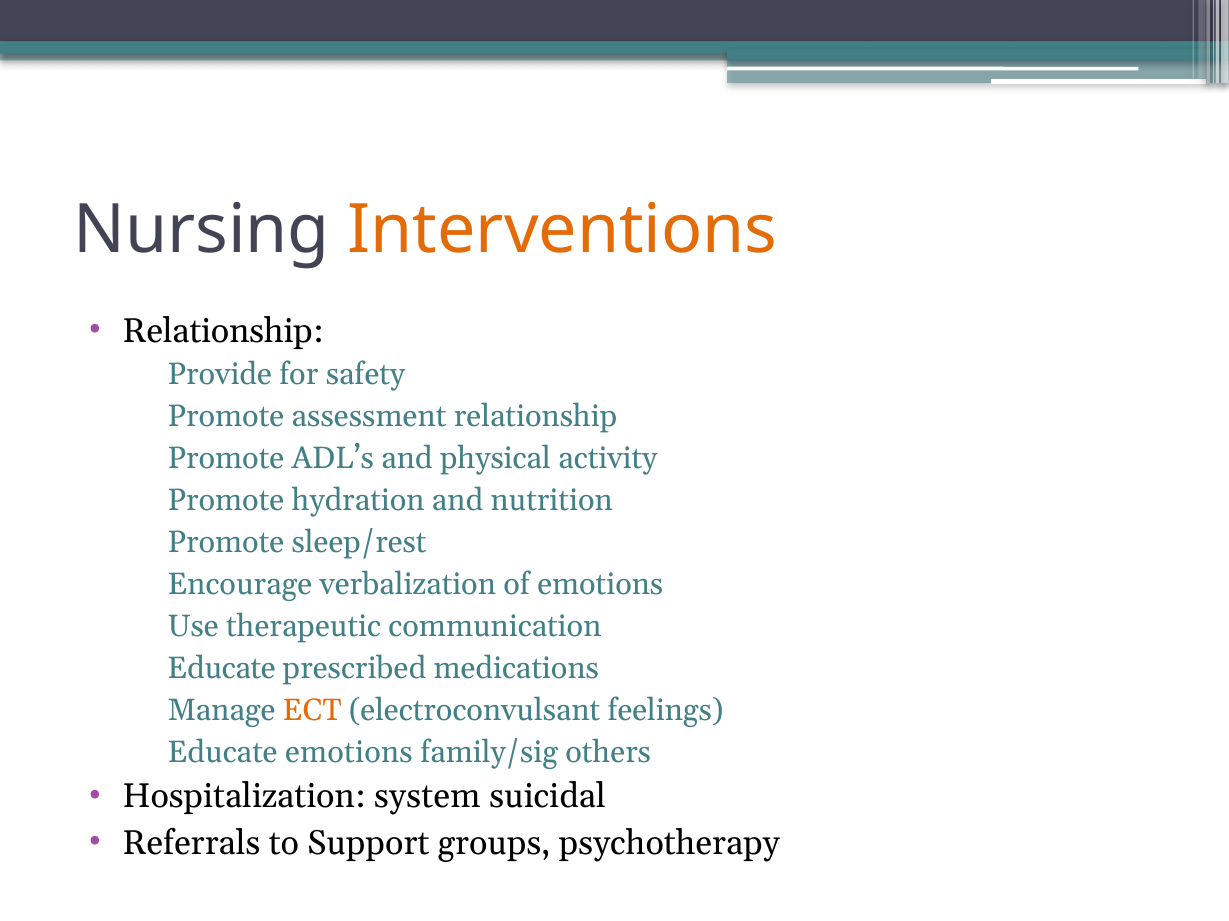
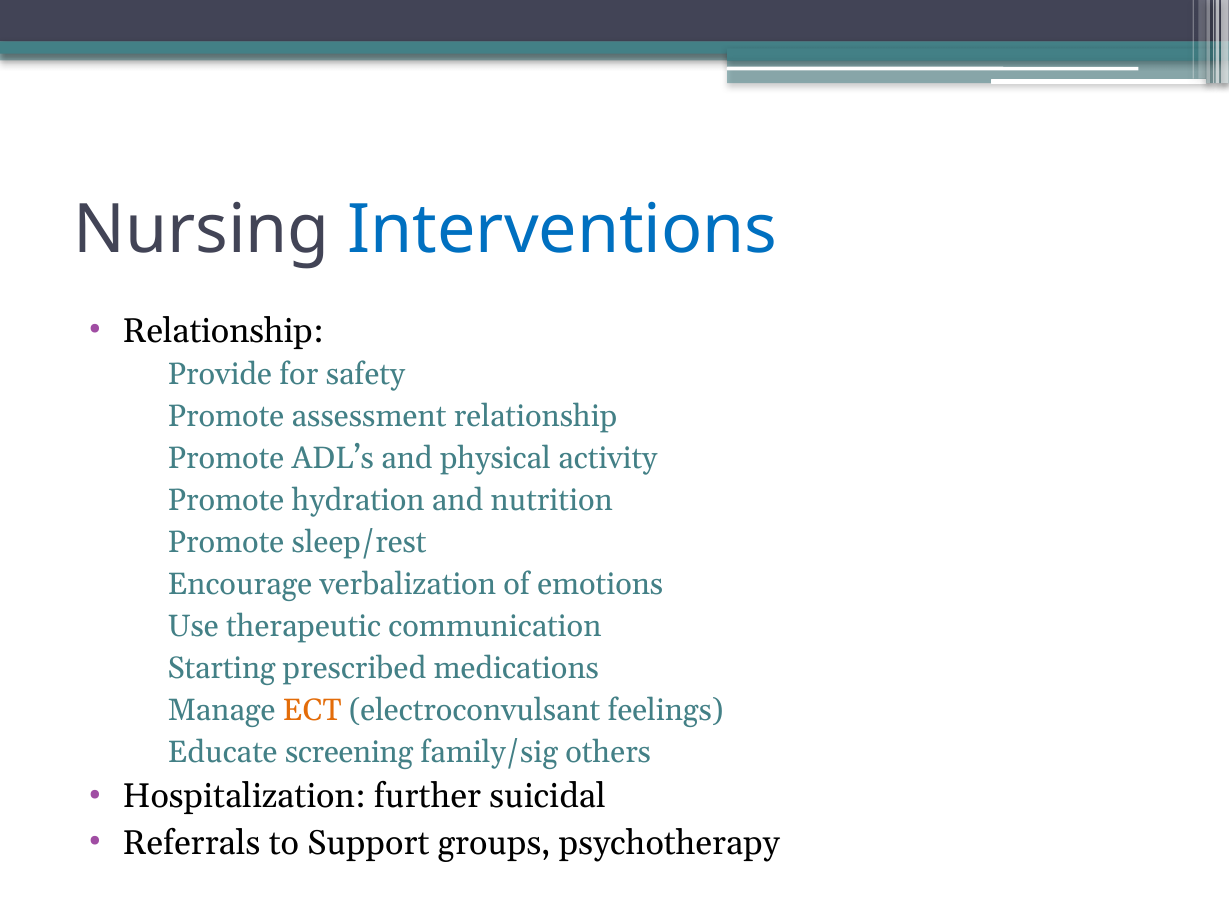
Interventions colour: orange -> blue
Educate at (222, 669): Educate -> Starting
Educate emotions: emotions -> screening
system: system -> further
